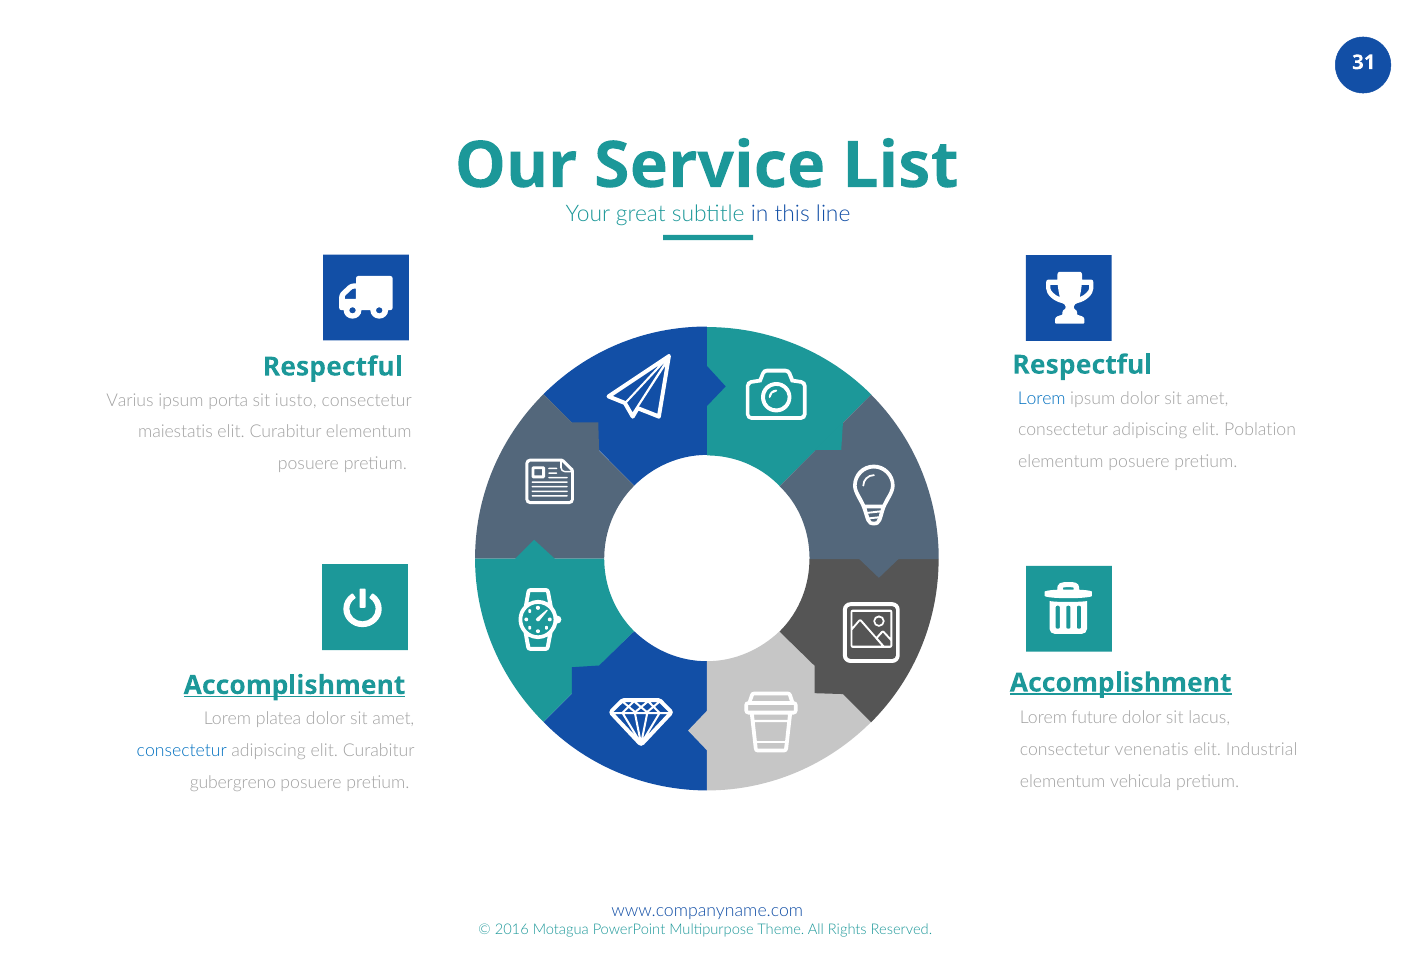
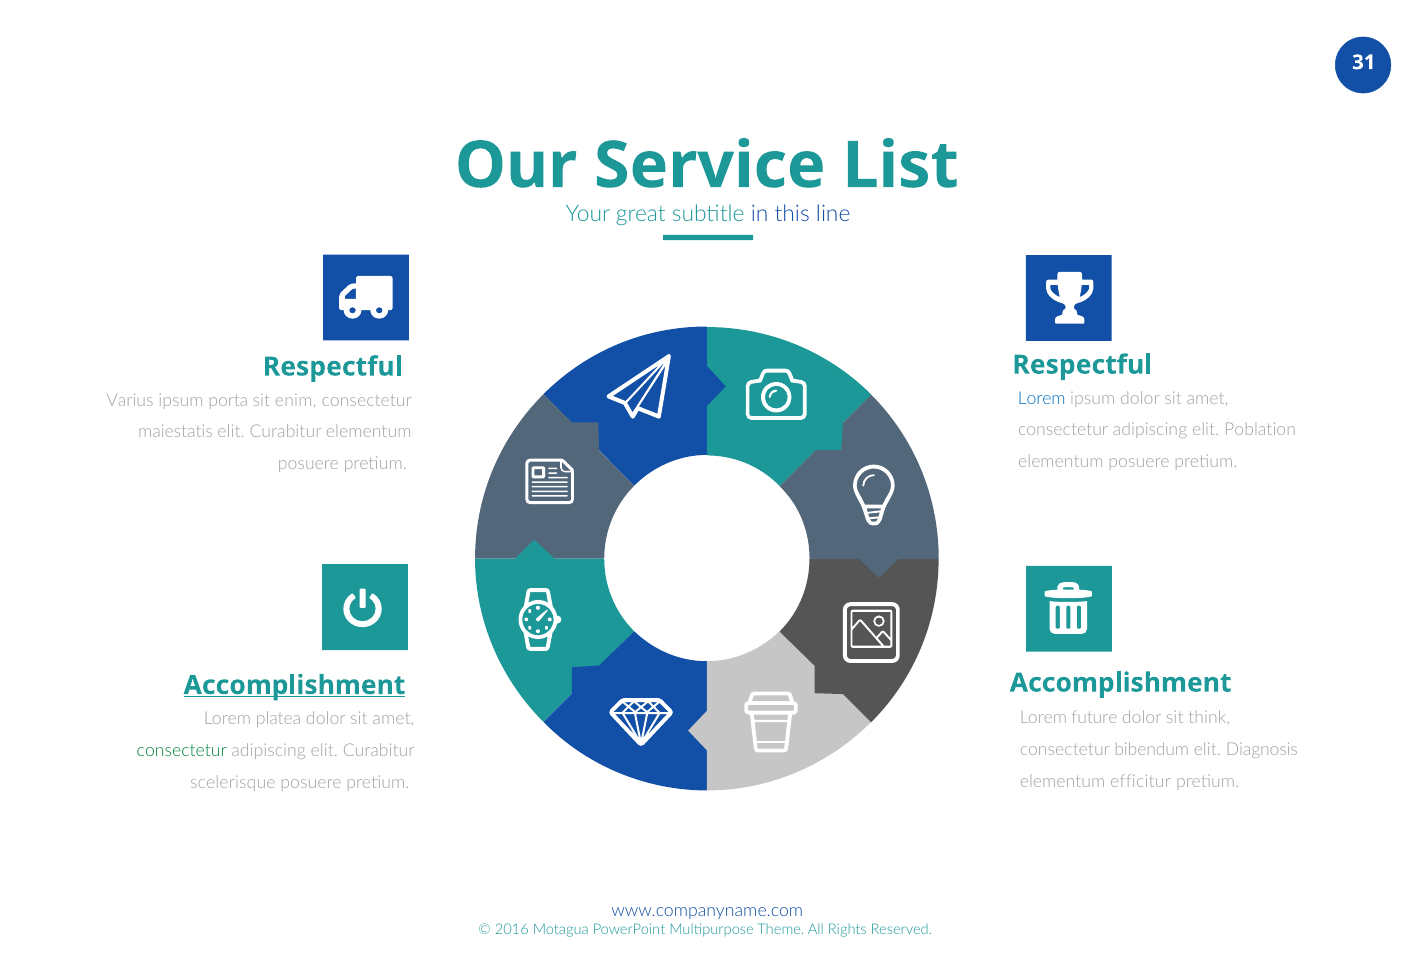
iusto: iusto -> enim
Accomplishment at (1121, 683) underline: present -> none
lacus: lacus -> think
venenatis: venenatis -> bibendum
Industrial: Industrial -> Diagnosis
consectetur at (182, 751) colour: blue -> green
vehicula: vehicula -> efficitur
gubergreno: gubergreno -> scelerisque
